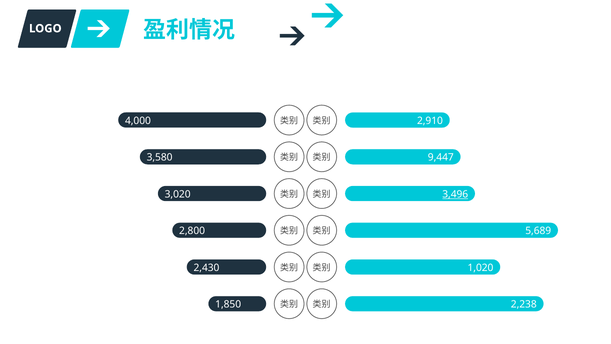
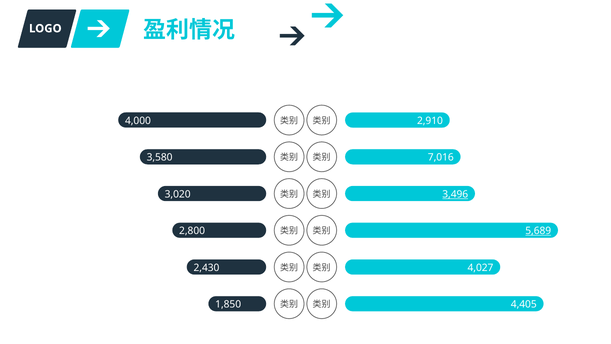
9,447: 9,447 -> 7,016
5,689 underline: none -> present
1,020: 1,020 -> 4,027
2,238: 2,238 -> 4,405
